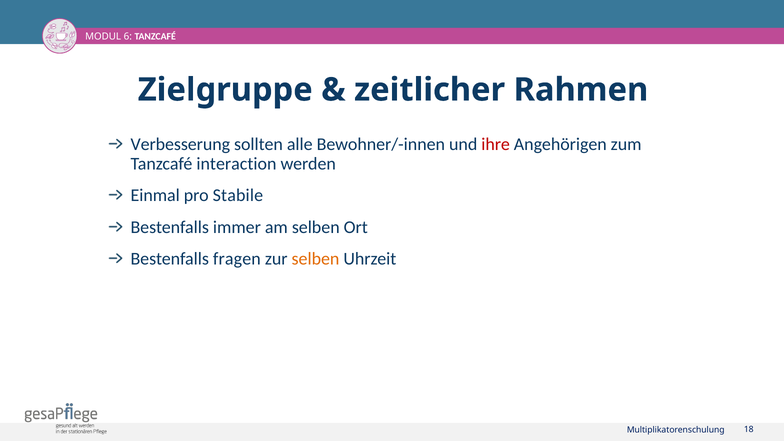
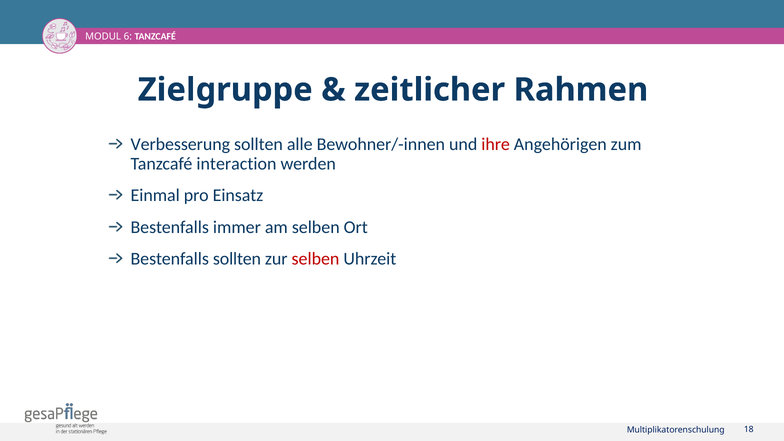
Stabile: Stabile -> Einsatz
Bestenfalls fragen: fragen -> sollten
selben at (316, 259) colour: orange -> red
